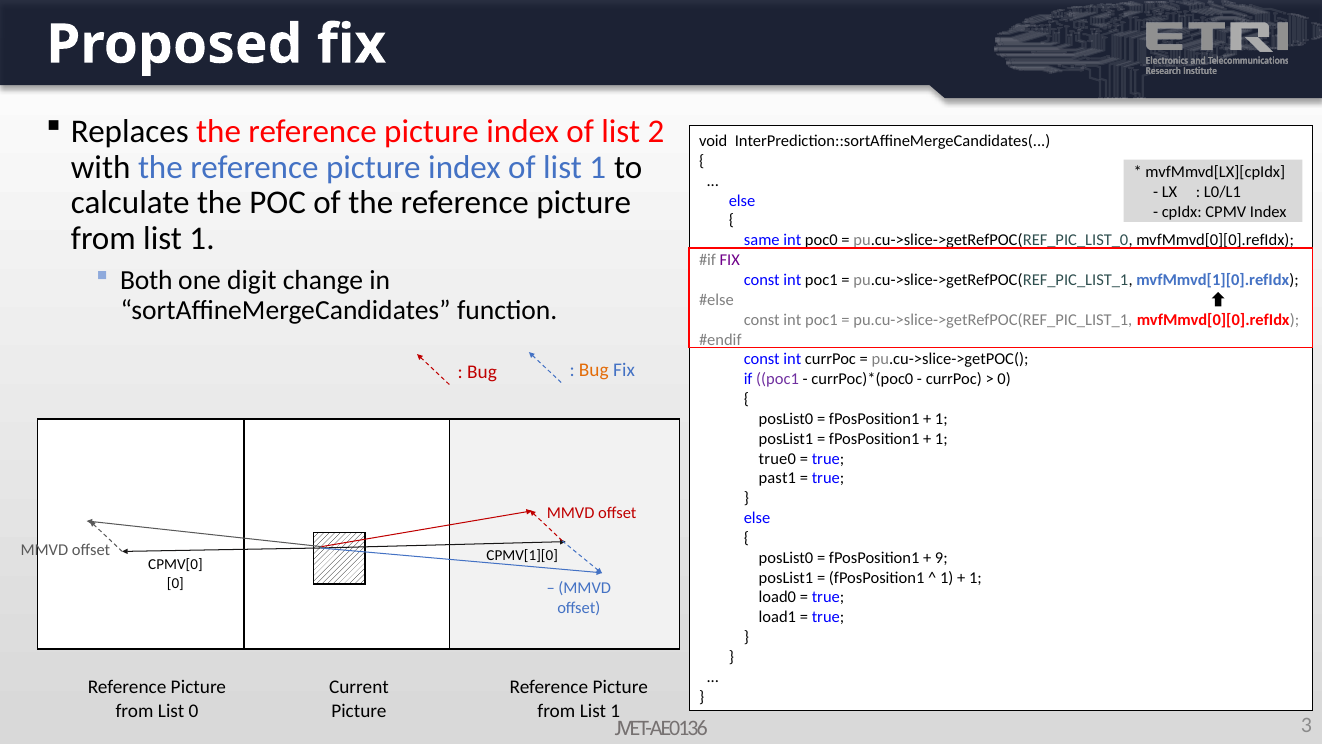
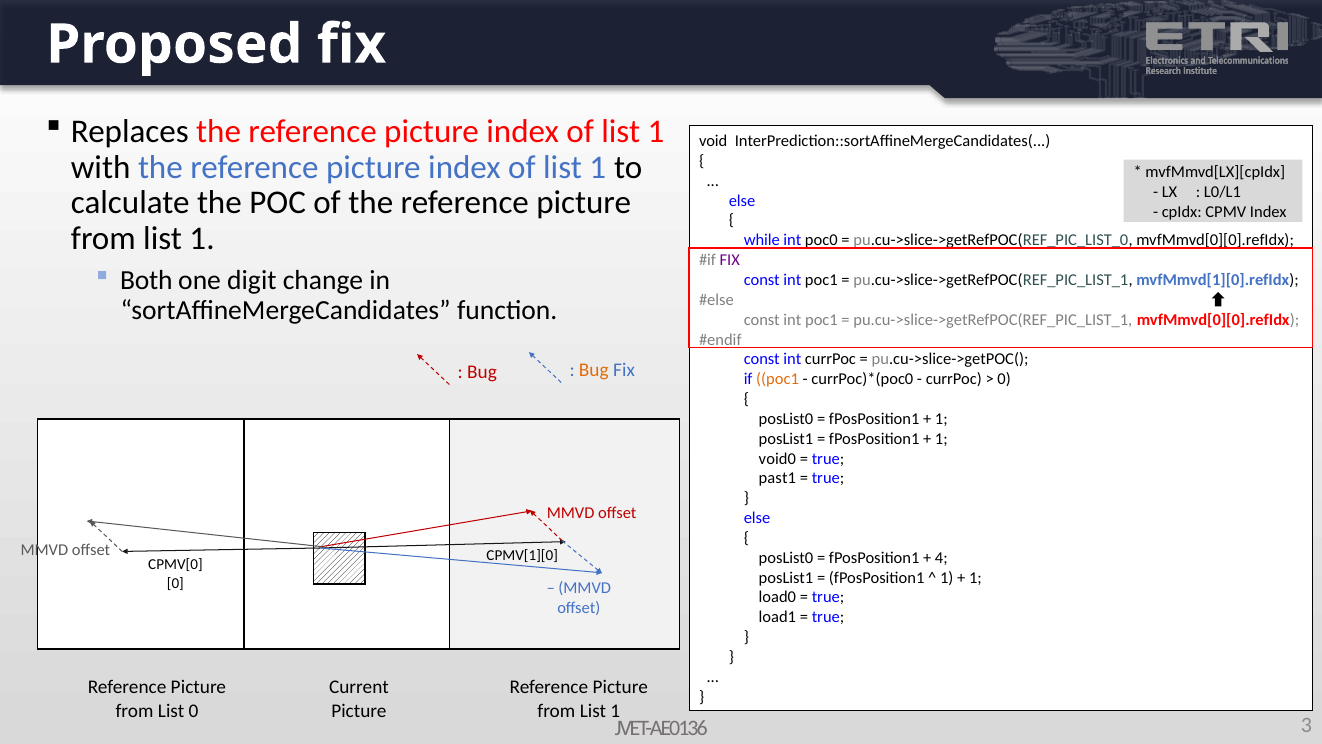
2 at (656, 131): 2 -> 1
same: same -> while
poc1 at (778, 379) colour: purple -> orange
true0: true0 -> void0
9: 9 -> 4
